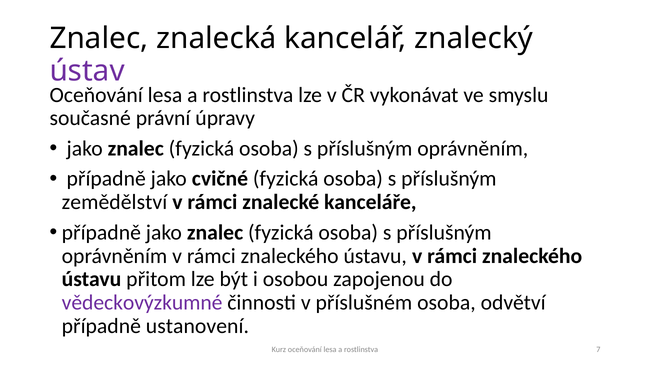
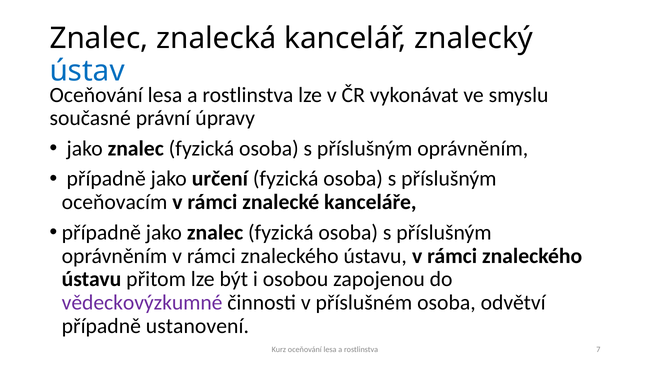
ústav colour: purple -> blue
cvičné: cvičné -> určení
zemědělství: zemědělství -> oceňovacím
